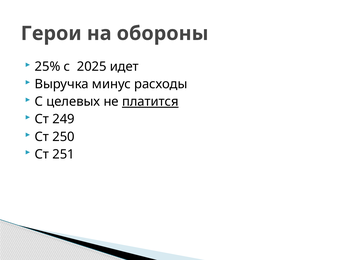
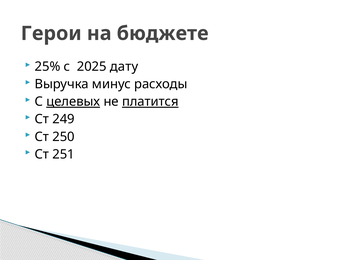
обороны: обороны -> бюджете
идет: идет -> дату
целевых underline: none -> present
